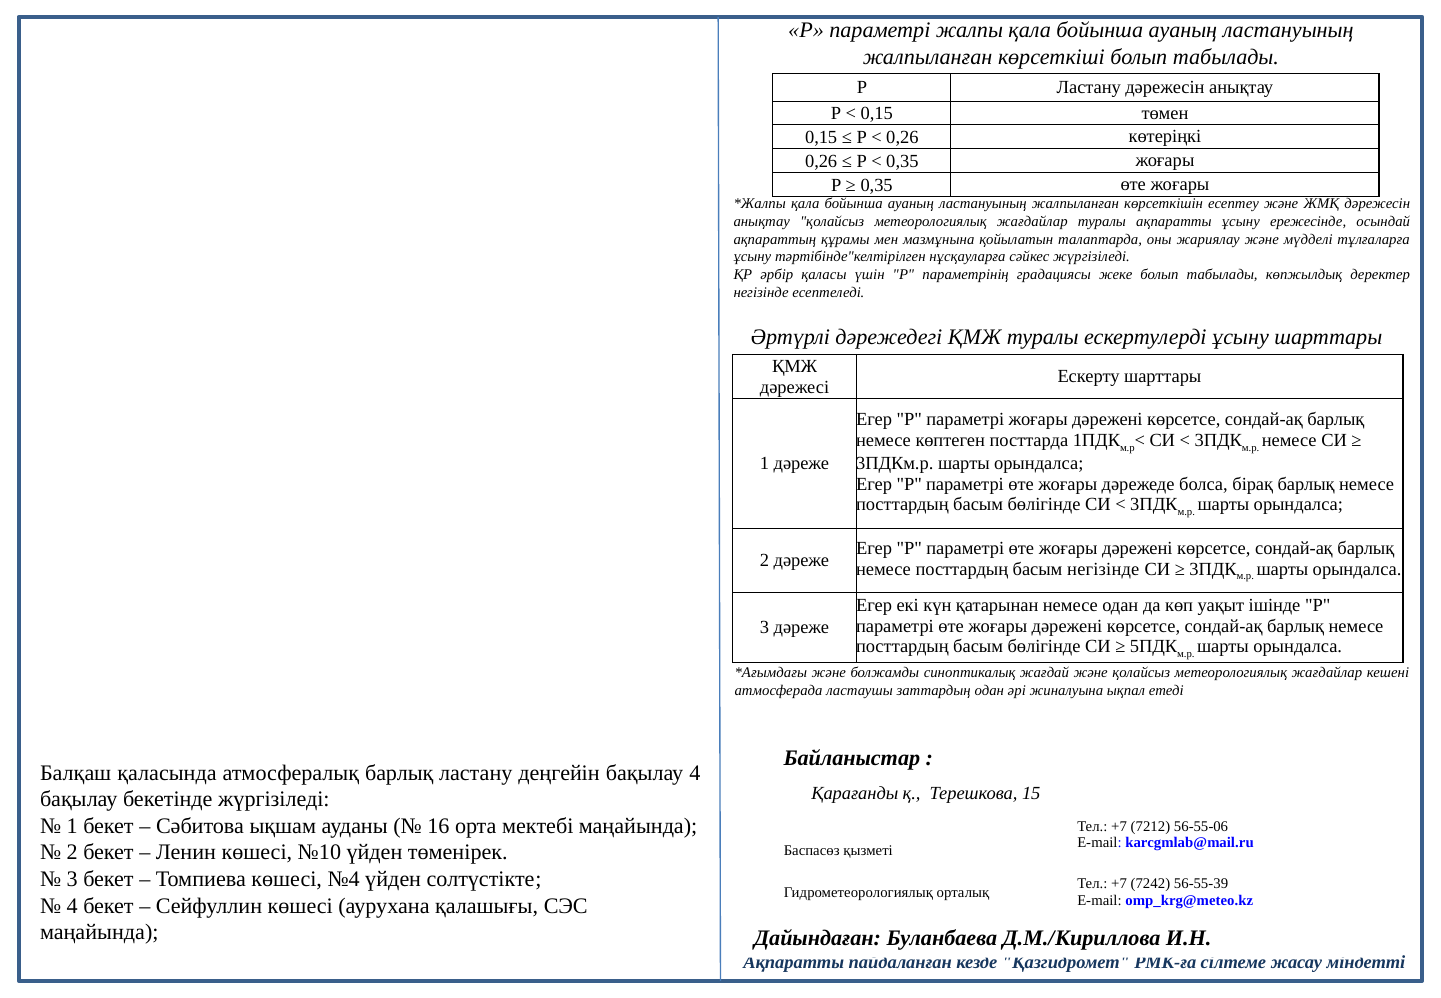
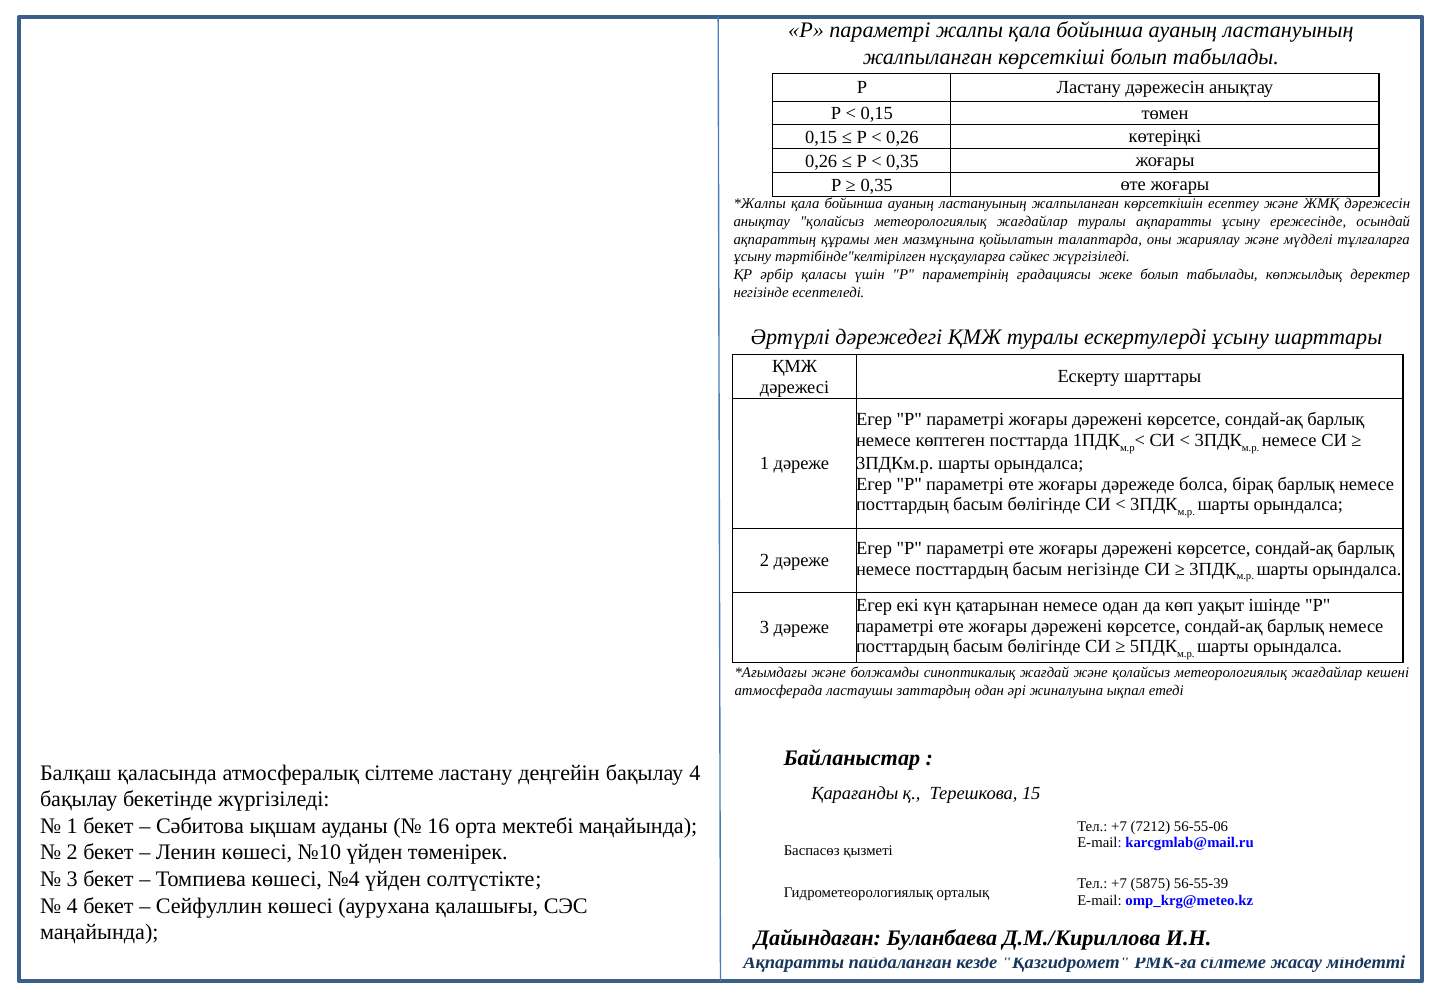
атмосфералық барлық: барлық -> сілтеме
7242: 7242 -> 5875
